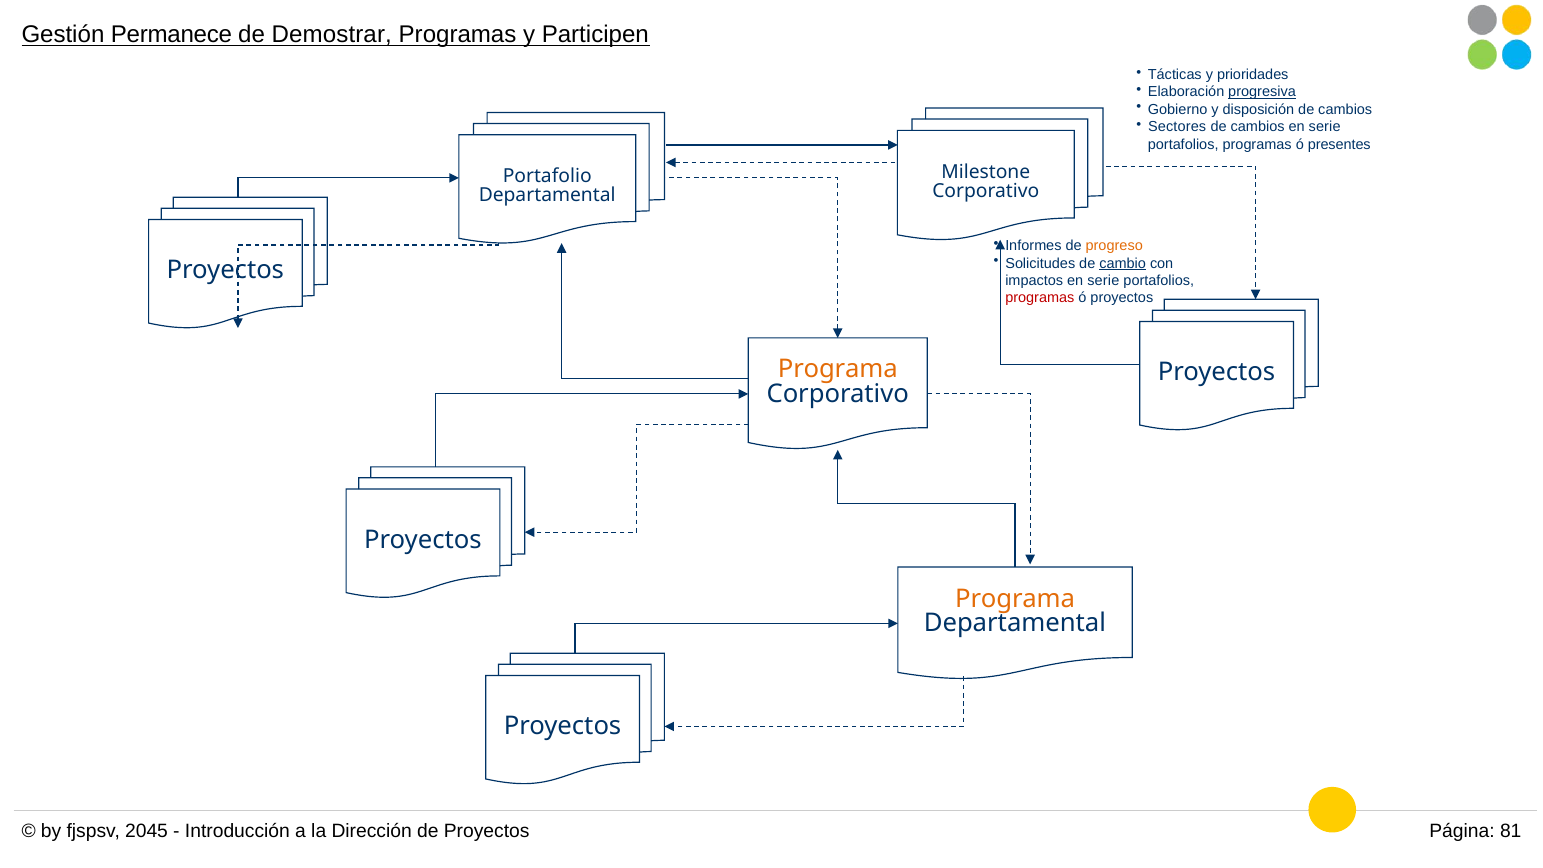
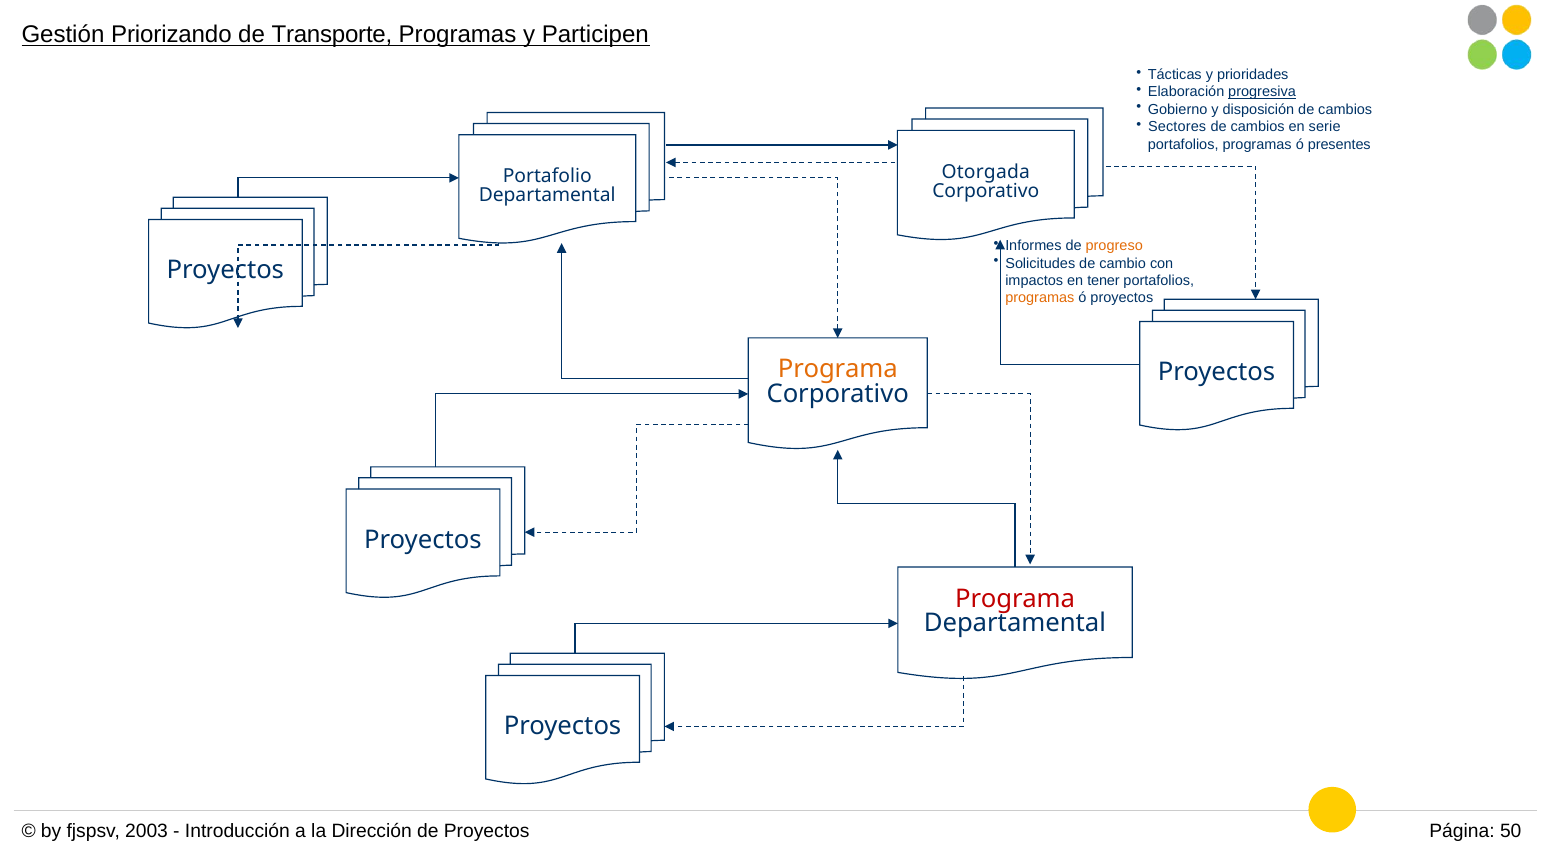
Permanece: Permanece -> Priorizando
Demostrar: Demostrar -> Transporte
Milestone: Milestone -> Otorgada
cambio underline: present -> none
impactos en serie: serie -> tener
programas at (1040, 298) colour: red -> orange
Programa at (1015, 599) colour: orange -> red
2045: 2045 -> 2003
81: 81 -> 50
